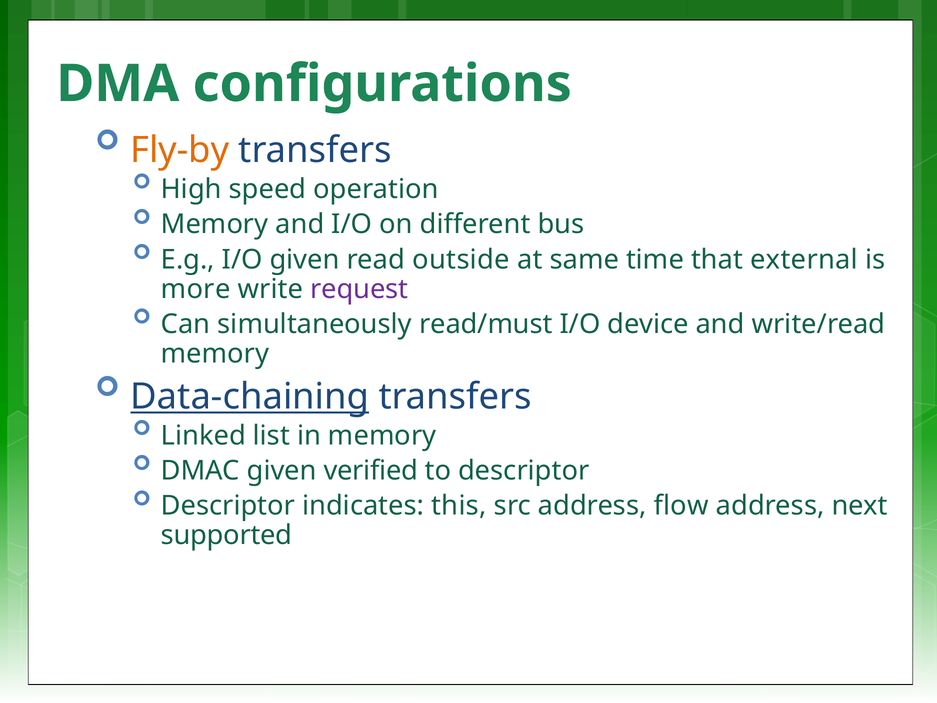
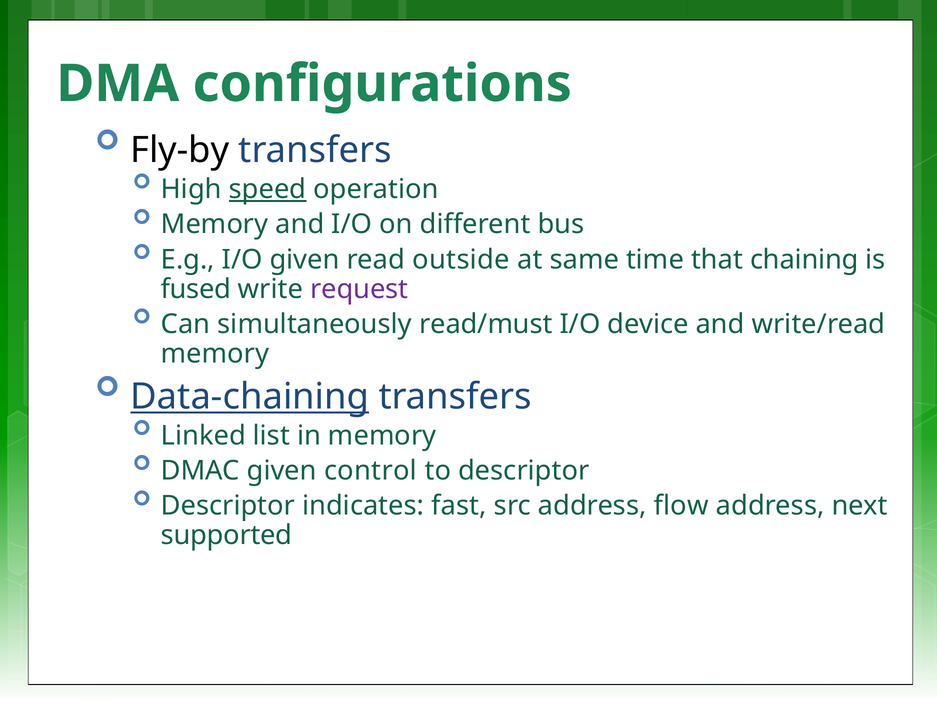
Fly-by colour: orange -> black
speed underline: none -> present
external: external -> chaining
more: more -> fused
verified: verified -> control
this: this -> fast
